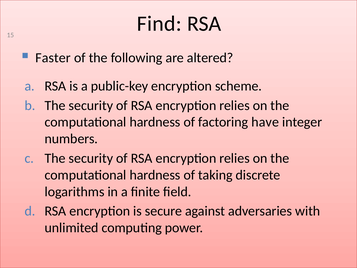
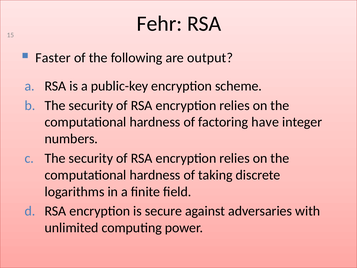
Find: Find -> Fehr
altered: altered -> output
